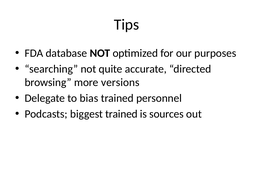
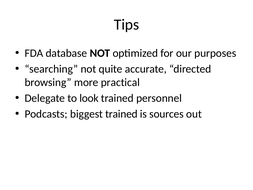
versions: versions -> practical
bias: bias -> look
